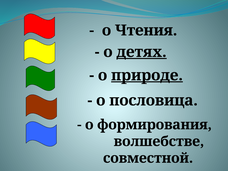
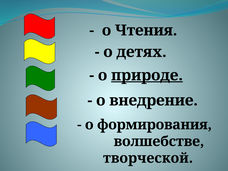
детях underline: present -> none
пословица: пословица -> внедрение
совместной: совместной -> творческой
